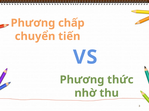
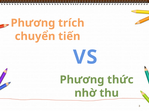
chấp: chấp -> trích
